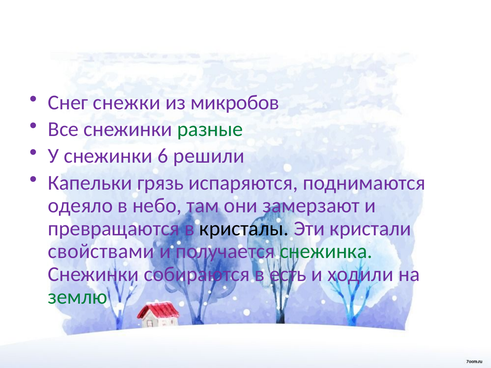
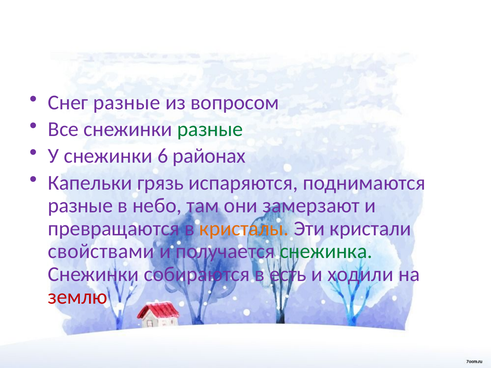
Снег снежки: снежки -> разные
микробов: микробов -> вопросом
решили: решили -> районах
одеяло at (80, 206): одеяло -> разные
кристалы colour: black -> orange
землю colour: green -> red
